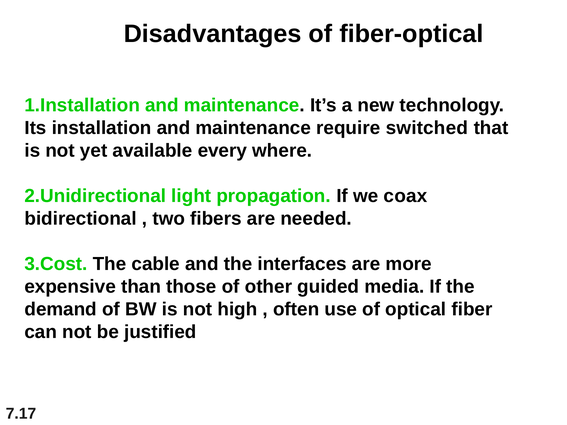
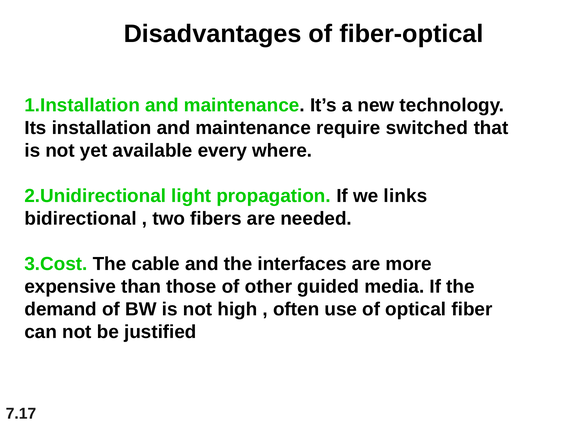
coax: coax -> links
